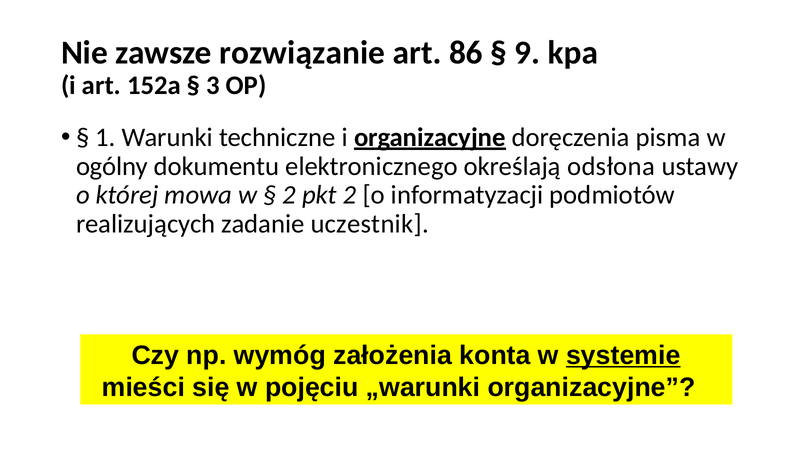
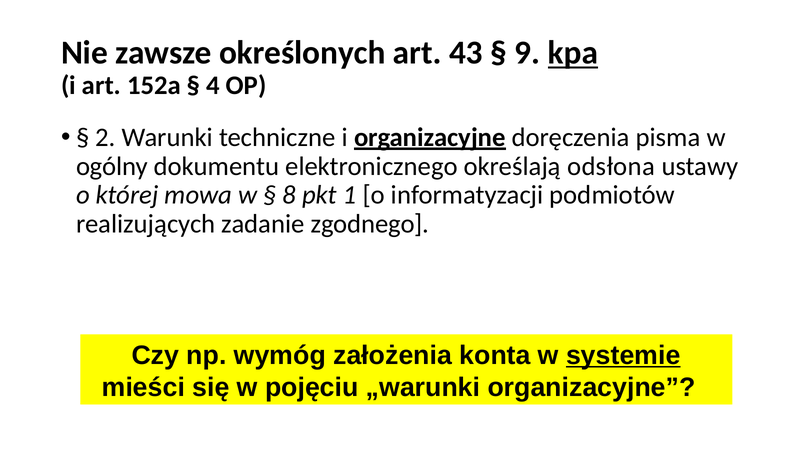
rozwiązanie: rozwiązanie -> określonych
86: 86 -> 43
kpa underline: none -> present
3: 3 -> 4
1: 1 -> 2
2 at (289, 195): 2 -> 8
pkt 2: 2 -> 1
uczestnik: uczestnik -> zgodnego
